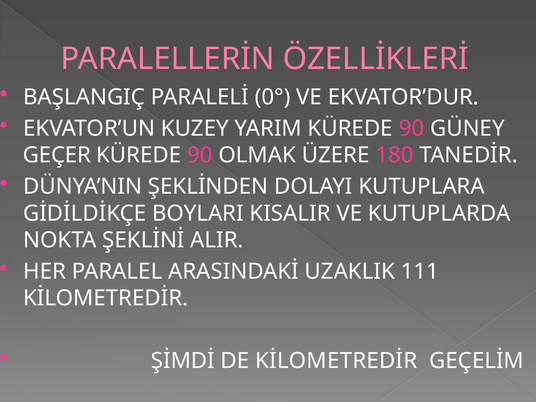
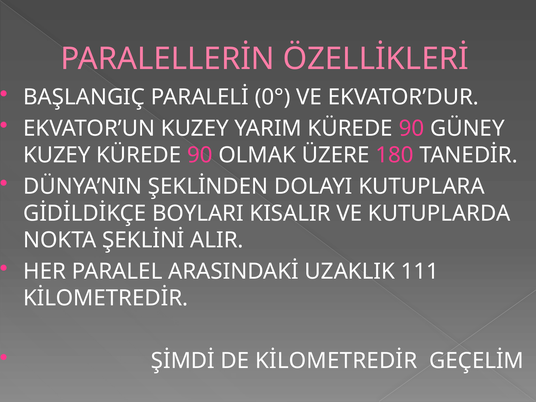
GEÇER at (57, 155): GEÇER -> KUZEY
